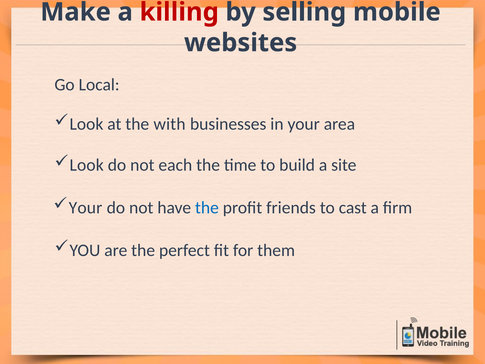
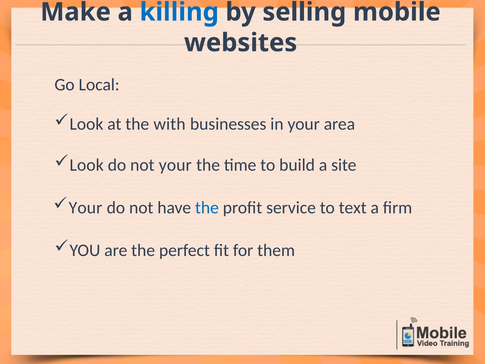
killing colour: red -> blue
not each: each -> your
friends: friends -> service
cast: cast -> text
